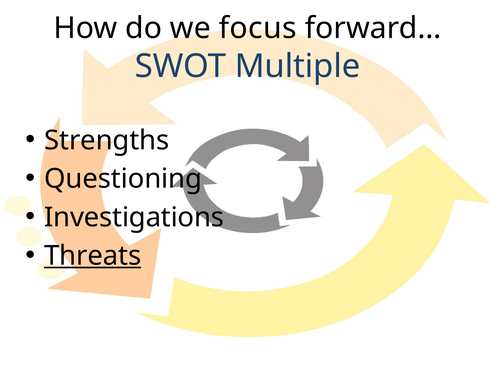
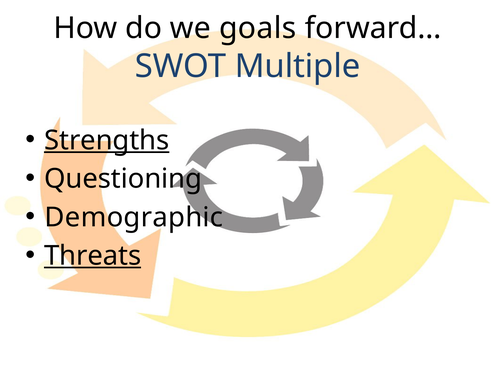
focus: focus -> goals
Strengths underline: none -> present
Investigations: Investigations -> Demographic
